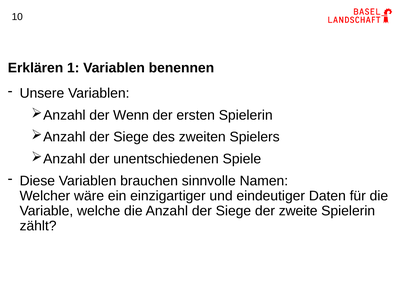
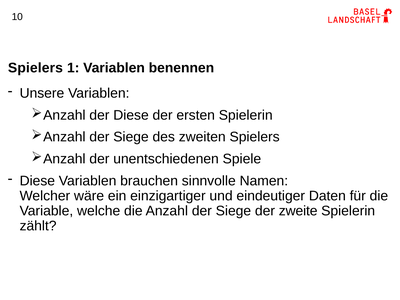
Erklären at (36, 68): Erklären -> Spielers
der Wenn: Wenn -> Diese
